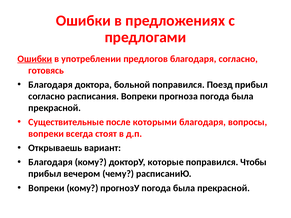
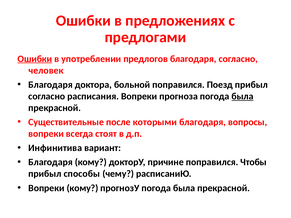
готовясь: готовясь -> человек
была at (243, 96) underline: none -> present
Открываешь: Открываешь -> Инфинитива
которые: которые -> причине
вечером: вечером -> способы
